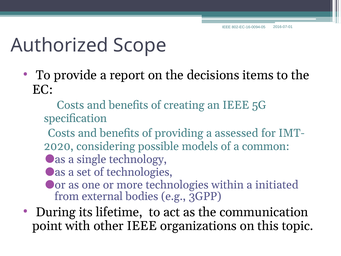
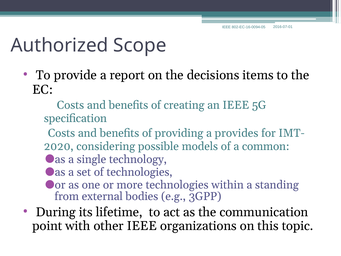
assessed: assessed -> provides
initiated: initiated -> standing
